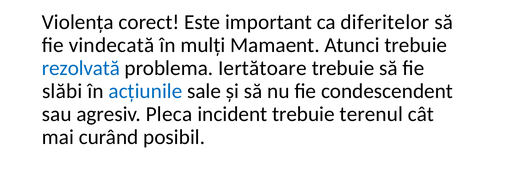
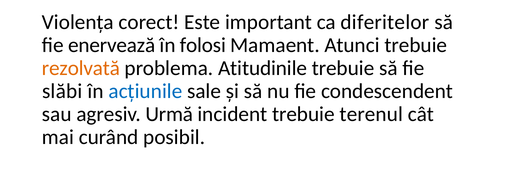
vindecată: vindecată -> enervează
mulți: mulți -> folosi
rezolvată colour: blue -> orange
Iertătoare: Iertătoare -> Atitudinile
Pleca: Pleca -> Urmă
